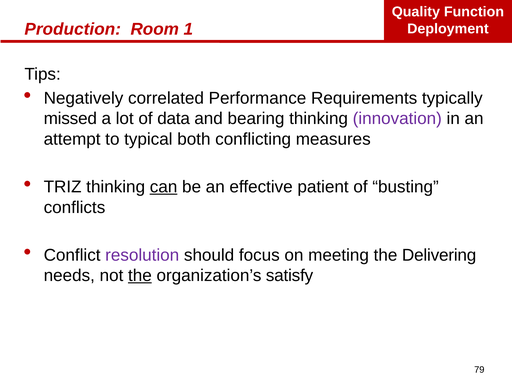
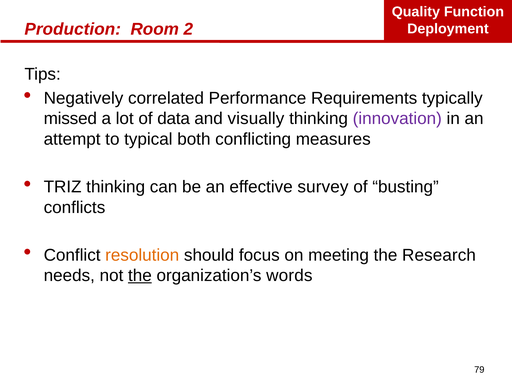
1: 1 -> 2
bearing: bearing -> visually
can underline: present -> none
patient: patient -> survey
resolution colour: purple -> orange
Delivering: Delivering -> Research
satisfy: satisfy -> words
